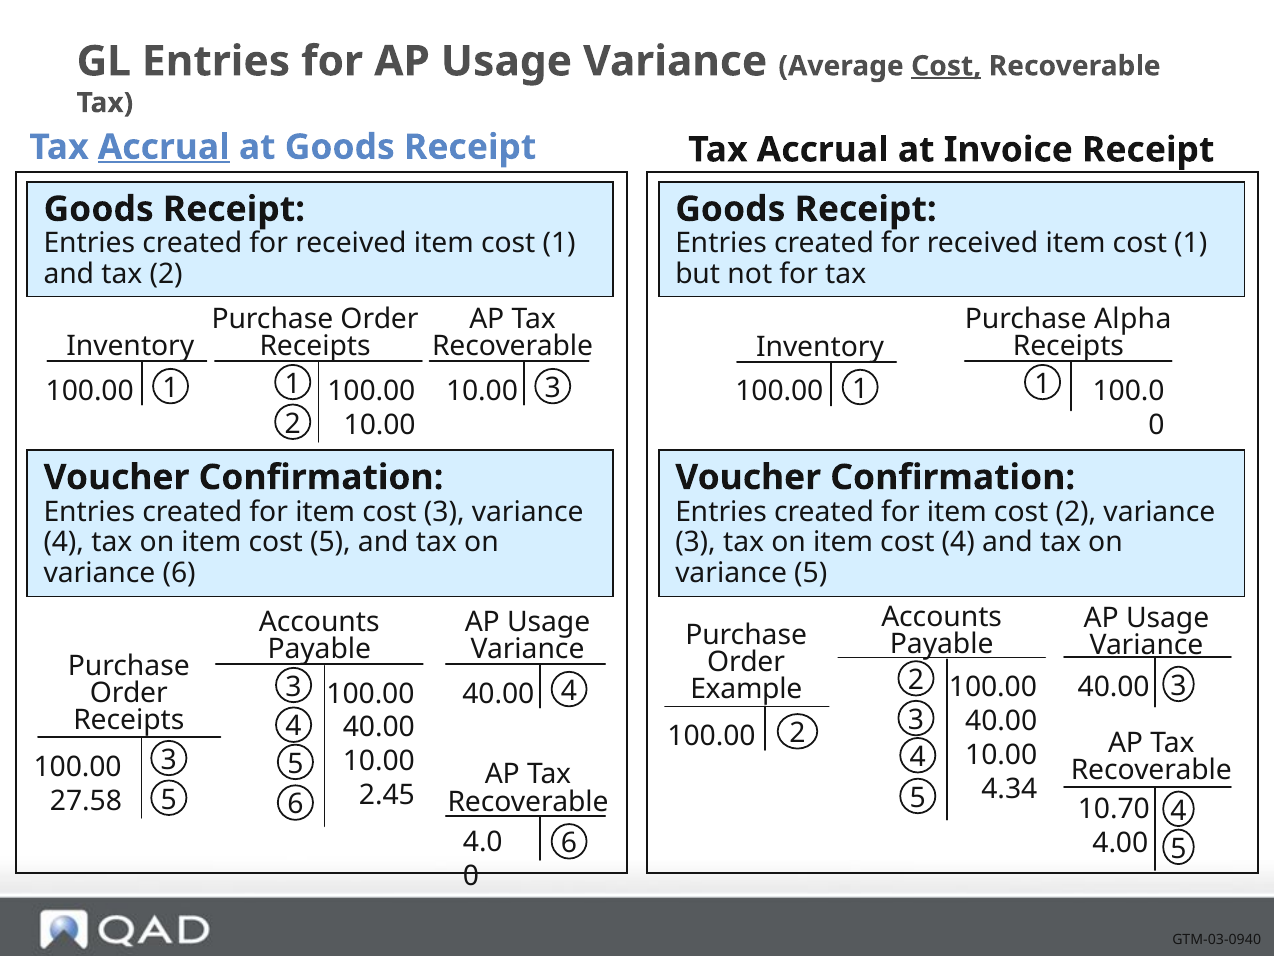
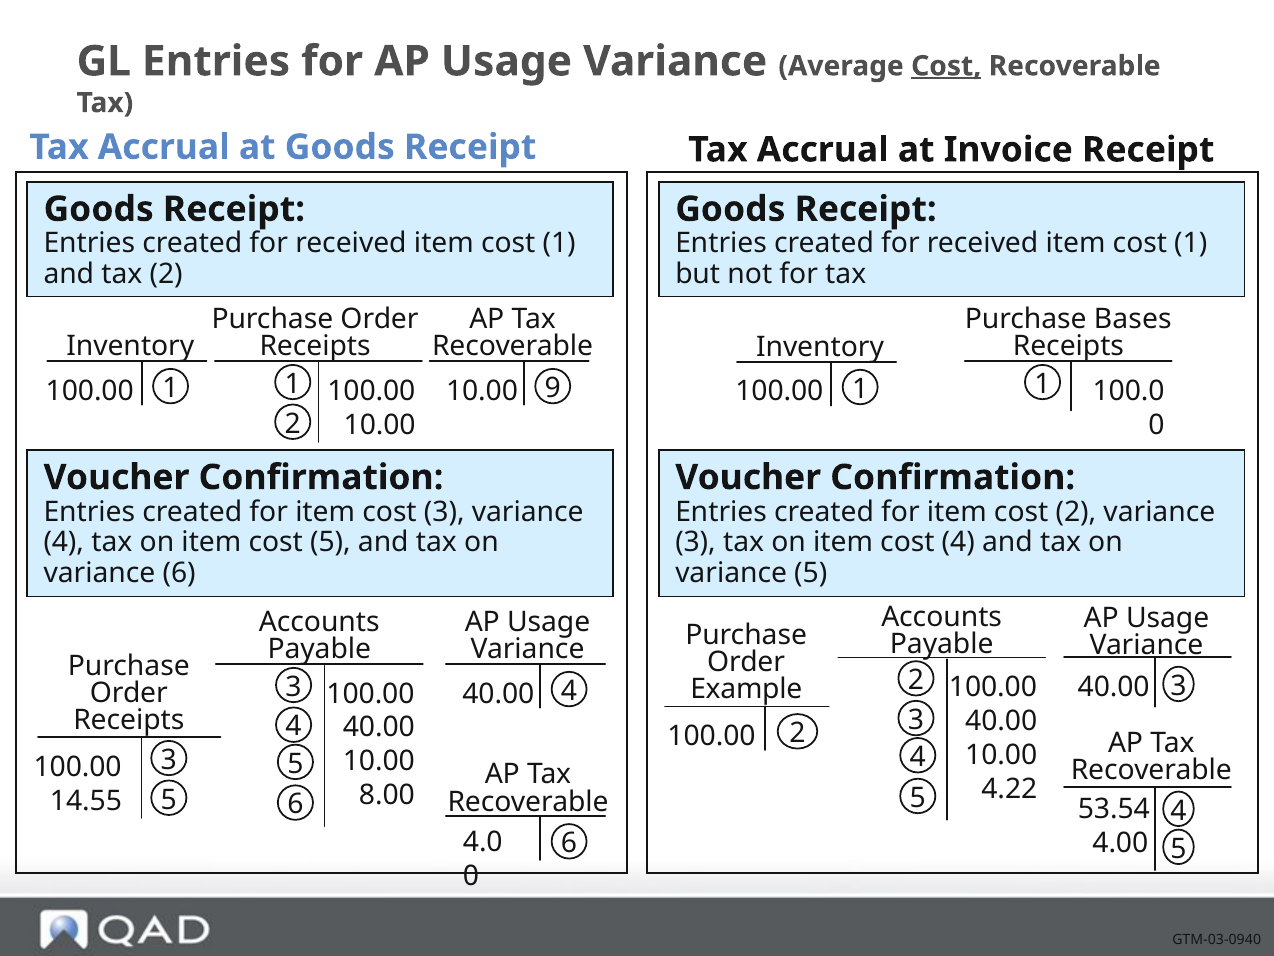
Accrual at (164, 147) underline: present -> none
Alpha: Alpha -> Bases
10.00 3: 3 -> 9
4.34: 4.34 -> 4.22
2.45: 2.45 -> 8.00
27.58: 27.58 -> 14.55
10.70: 10.70 -> 53.54
